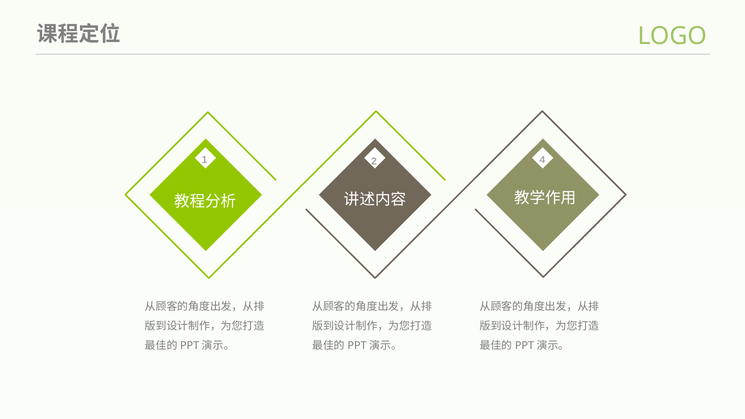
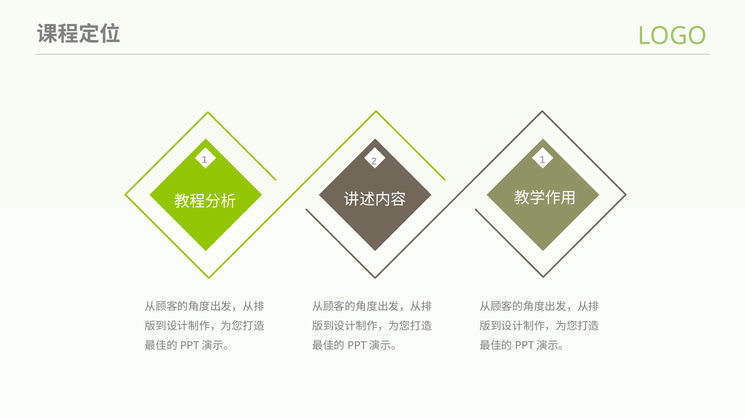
2 4: 4 -> 1
